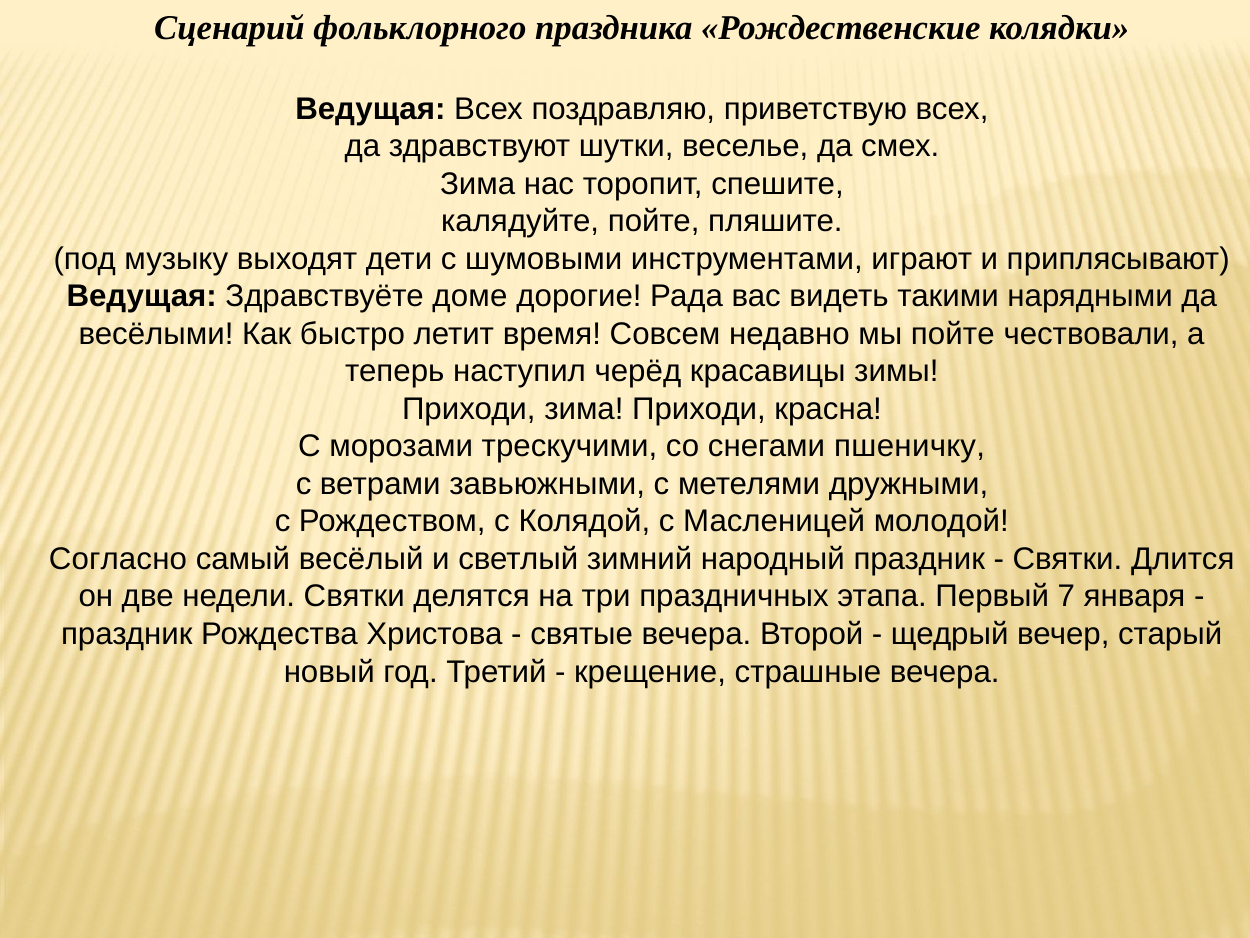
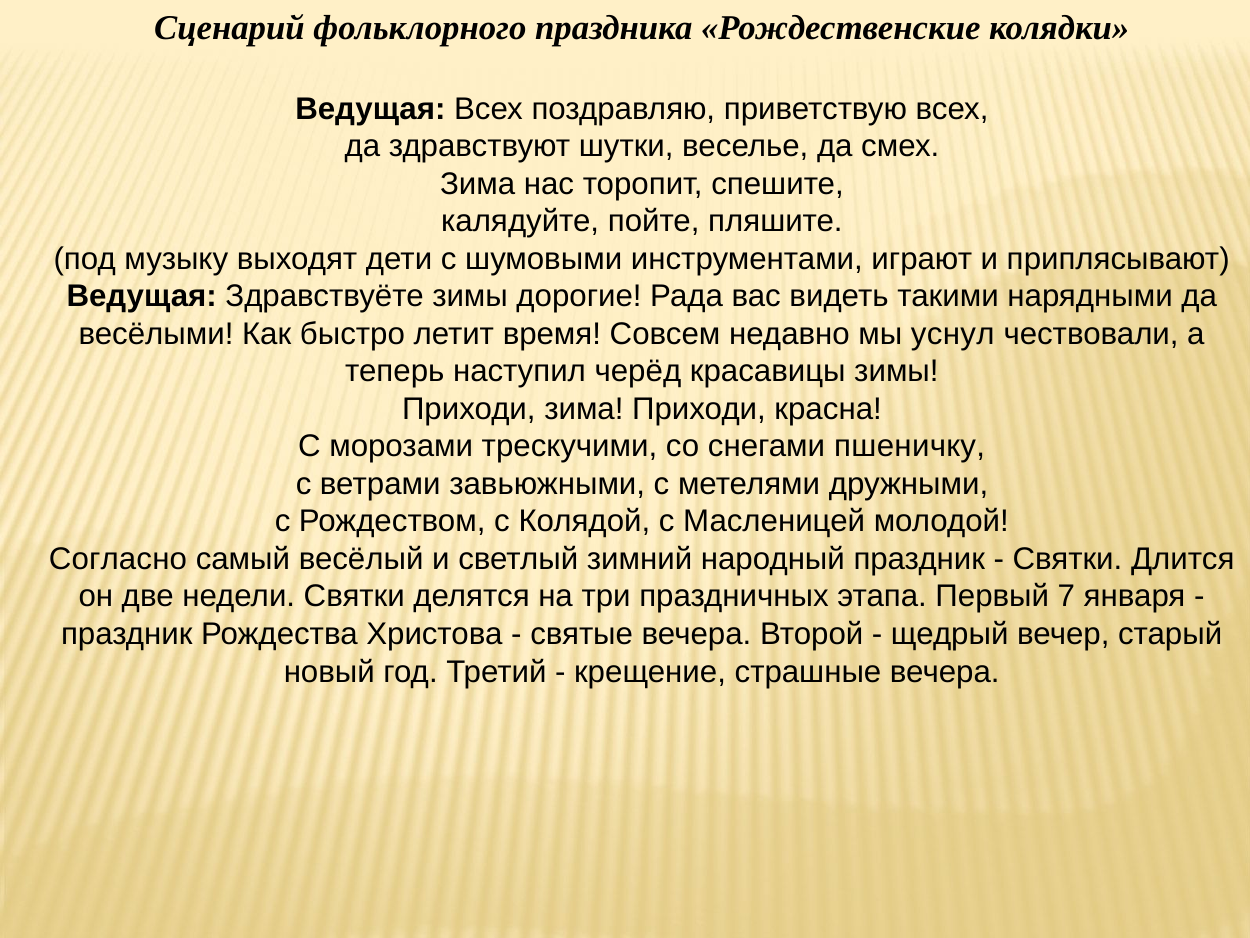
Здравствуёте доме: доме -> зимы
мы пойте: пойте -> уснул
